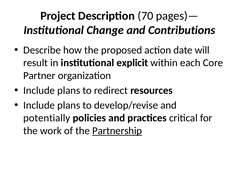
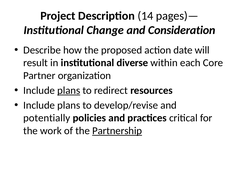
70: 70 -> 14
Contributions: Contributions -> Consideration
explicit: explicit -> diverse
plans at (69, 91) underline: none -> present
